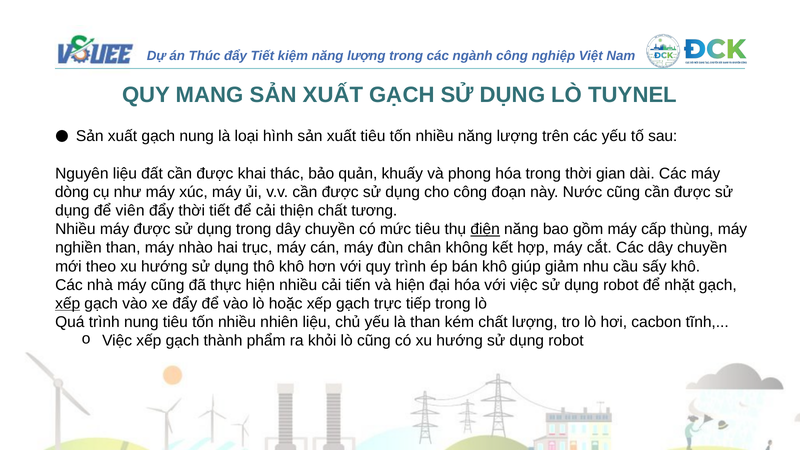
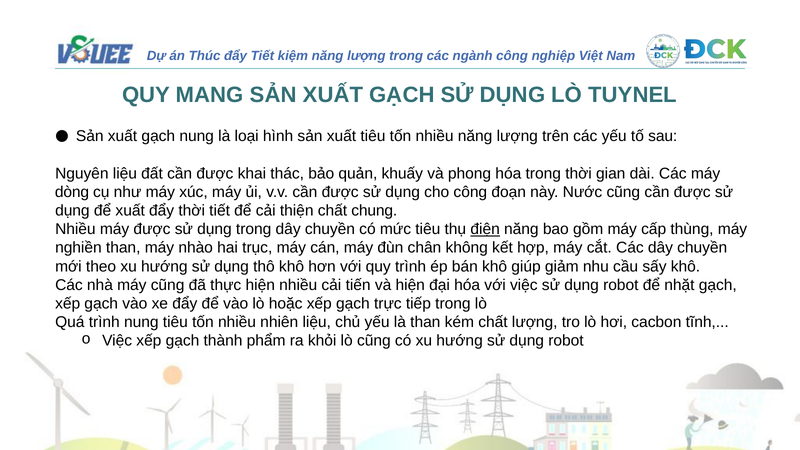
để viên: viên -> xuất
tương: tương -> chung
xếp at (68, 304) underline: present -> none
